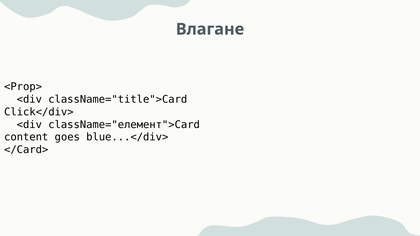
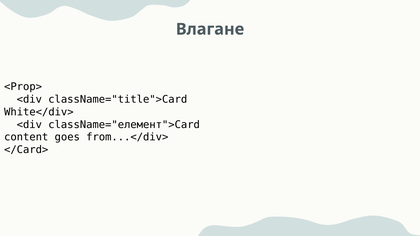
Click</div>: Click</div> -> White</div>
blue...</div>: blue...</div> -> from...</div>
